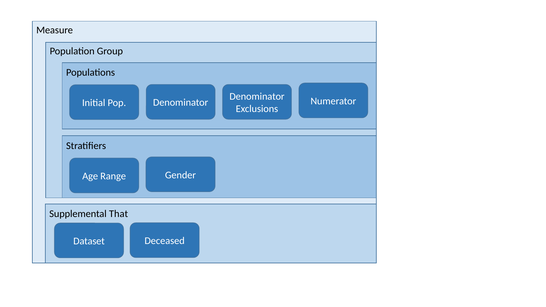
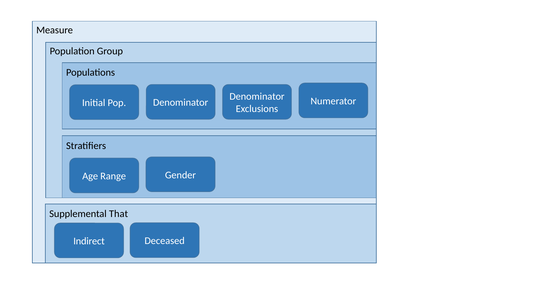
Dataset: Dataset -> Indirect
